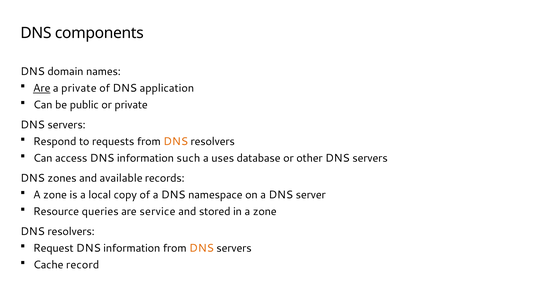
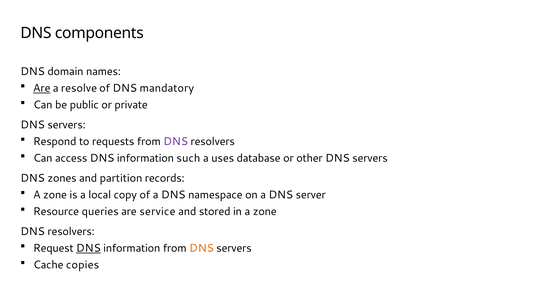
a private: private -> resolve
application: application -> mandatory
DNS at (176, 142) colour: orange -> purple
available: available -> partition
DNS at (88, 248) underline: none -> present
record: record -> copies
